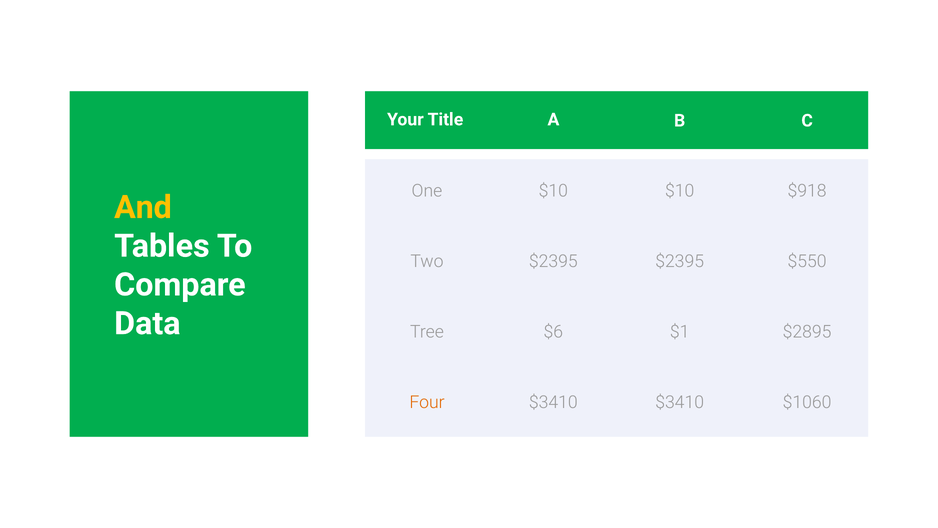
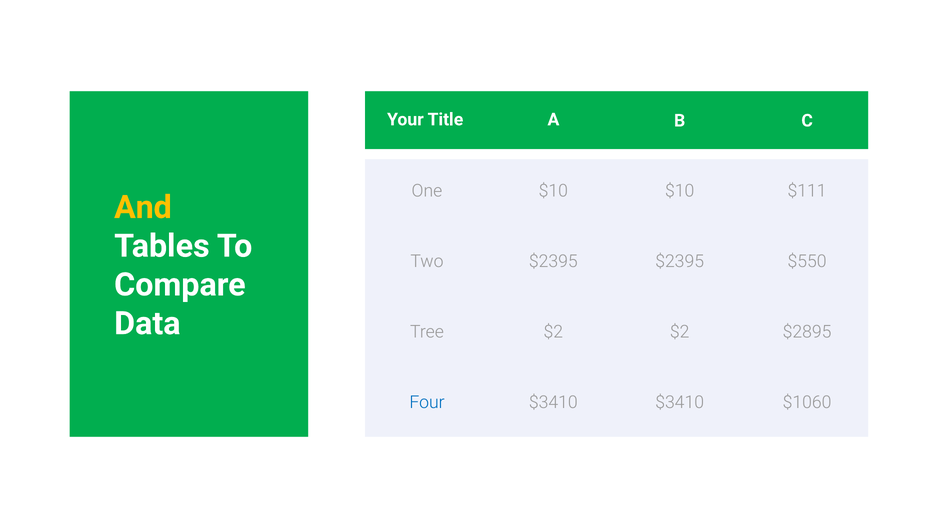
$918: $918 -> $111
$6 at (553, 332): $6 -> $2
$1 at (680, 332): $1 -> $2
Four colour: orange -> blue
